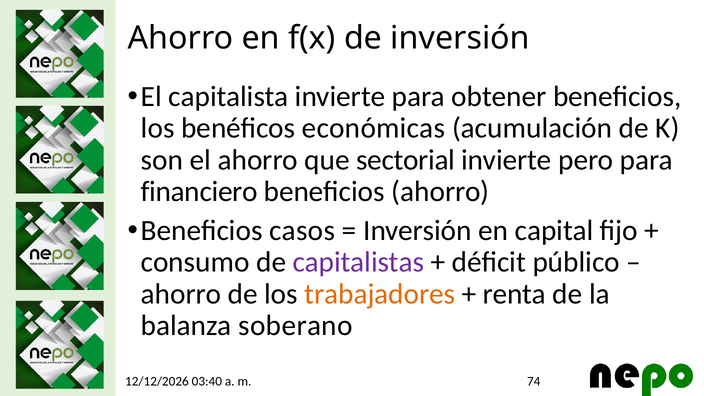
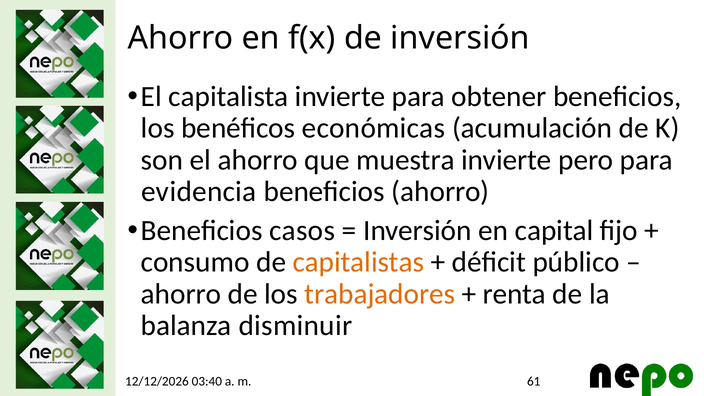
sectorial: sectorial -> muestra
financiero: financiero -> evidencia
capitalistas colour: purple -> orange
soberano: soberano -> disminuir
74: 74 -> 61
